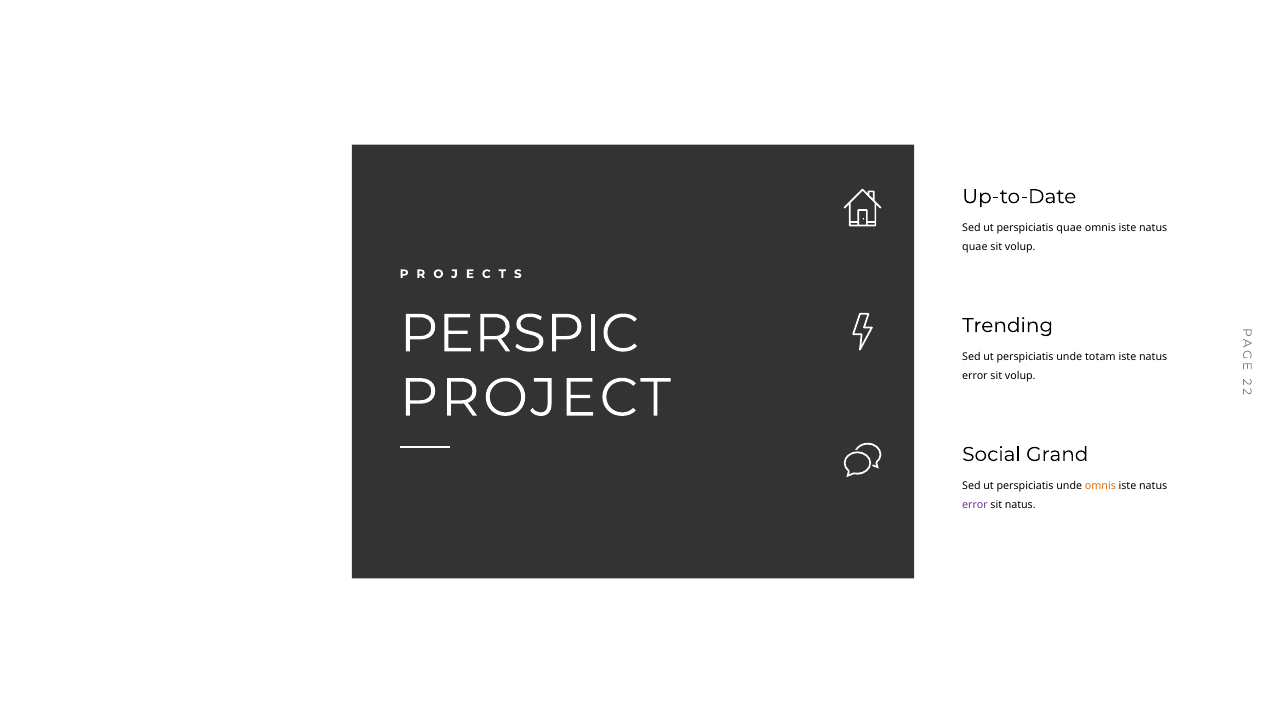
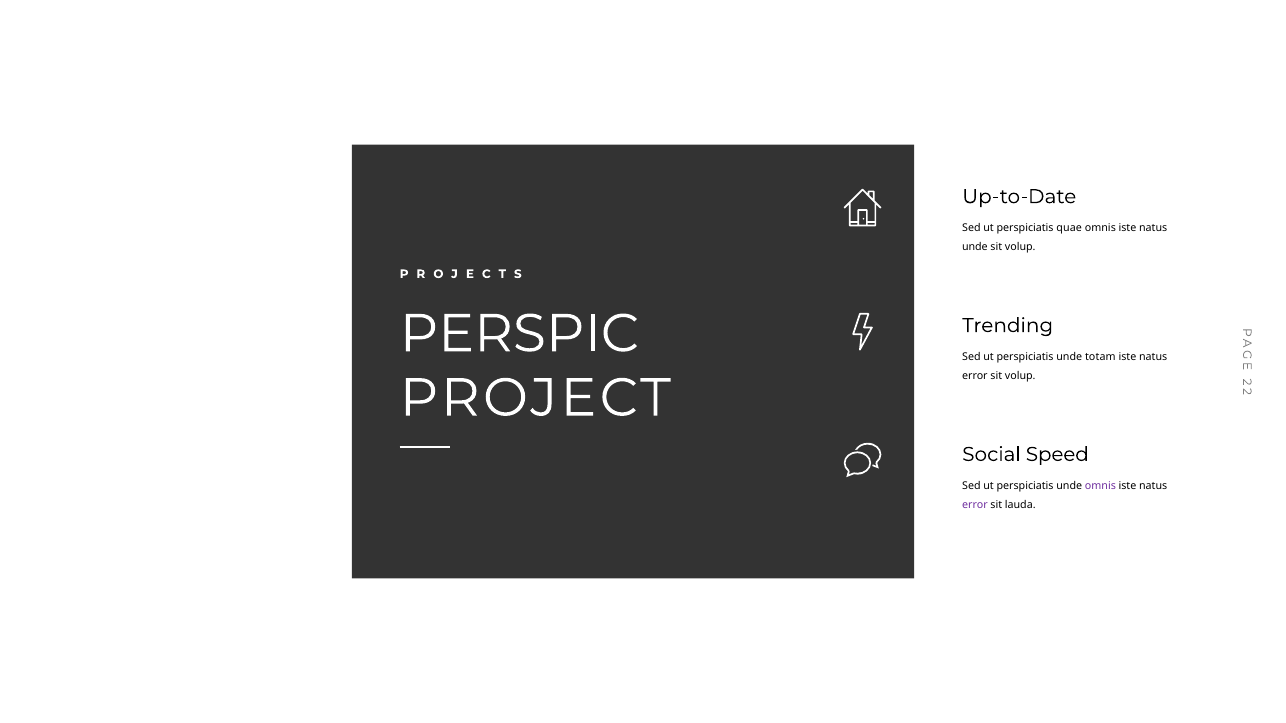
quae at (975, 247): quae -> unde
Grand: Grand -> Speed
omnis at (1100, 486) colour: orange -> purple
sit natus: natus -> lauda
